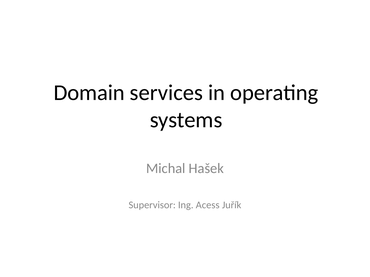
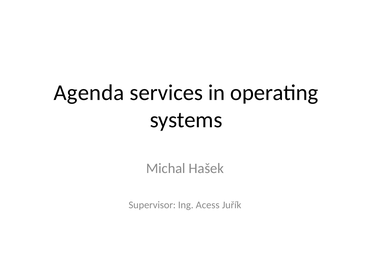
Domain: Domain -> Agenda
